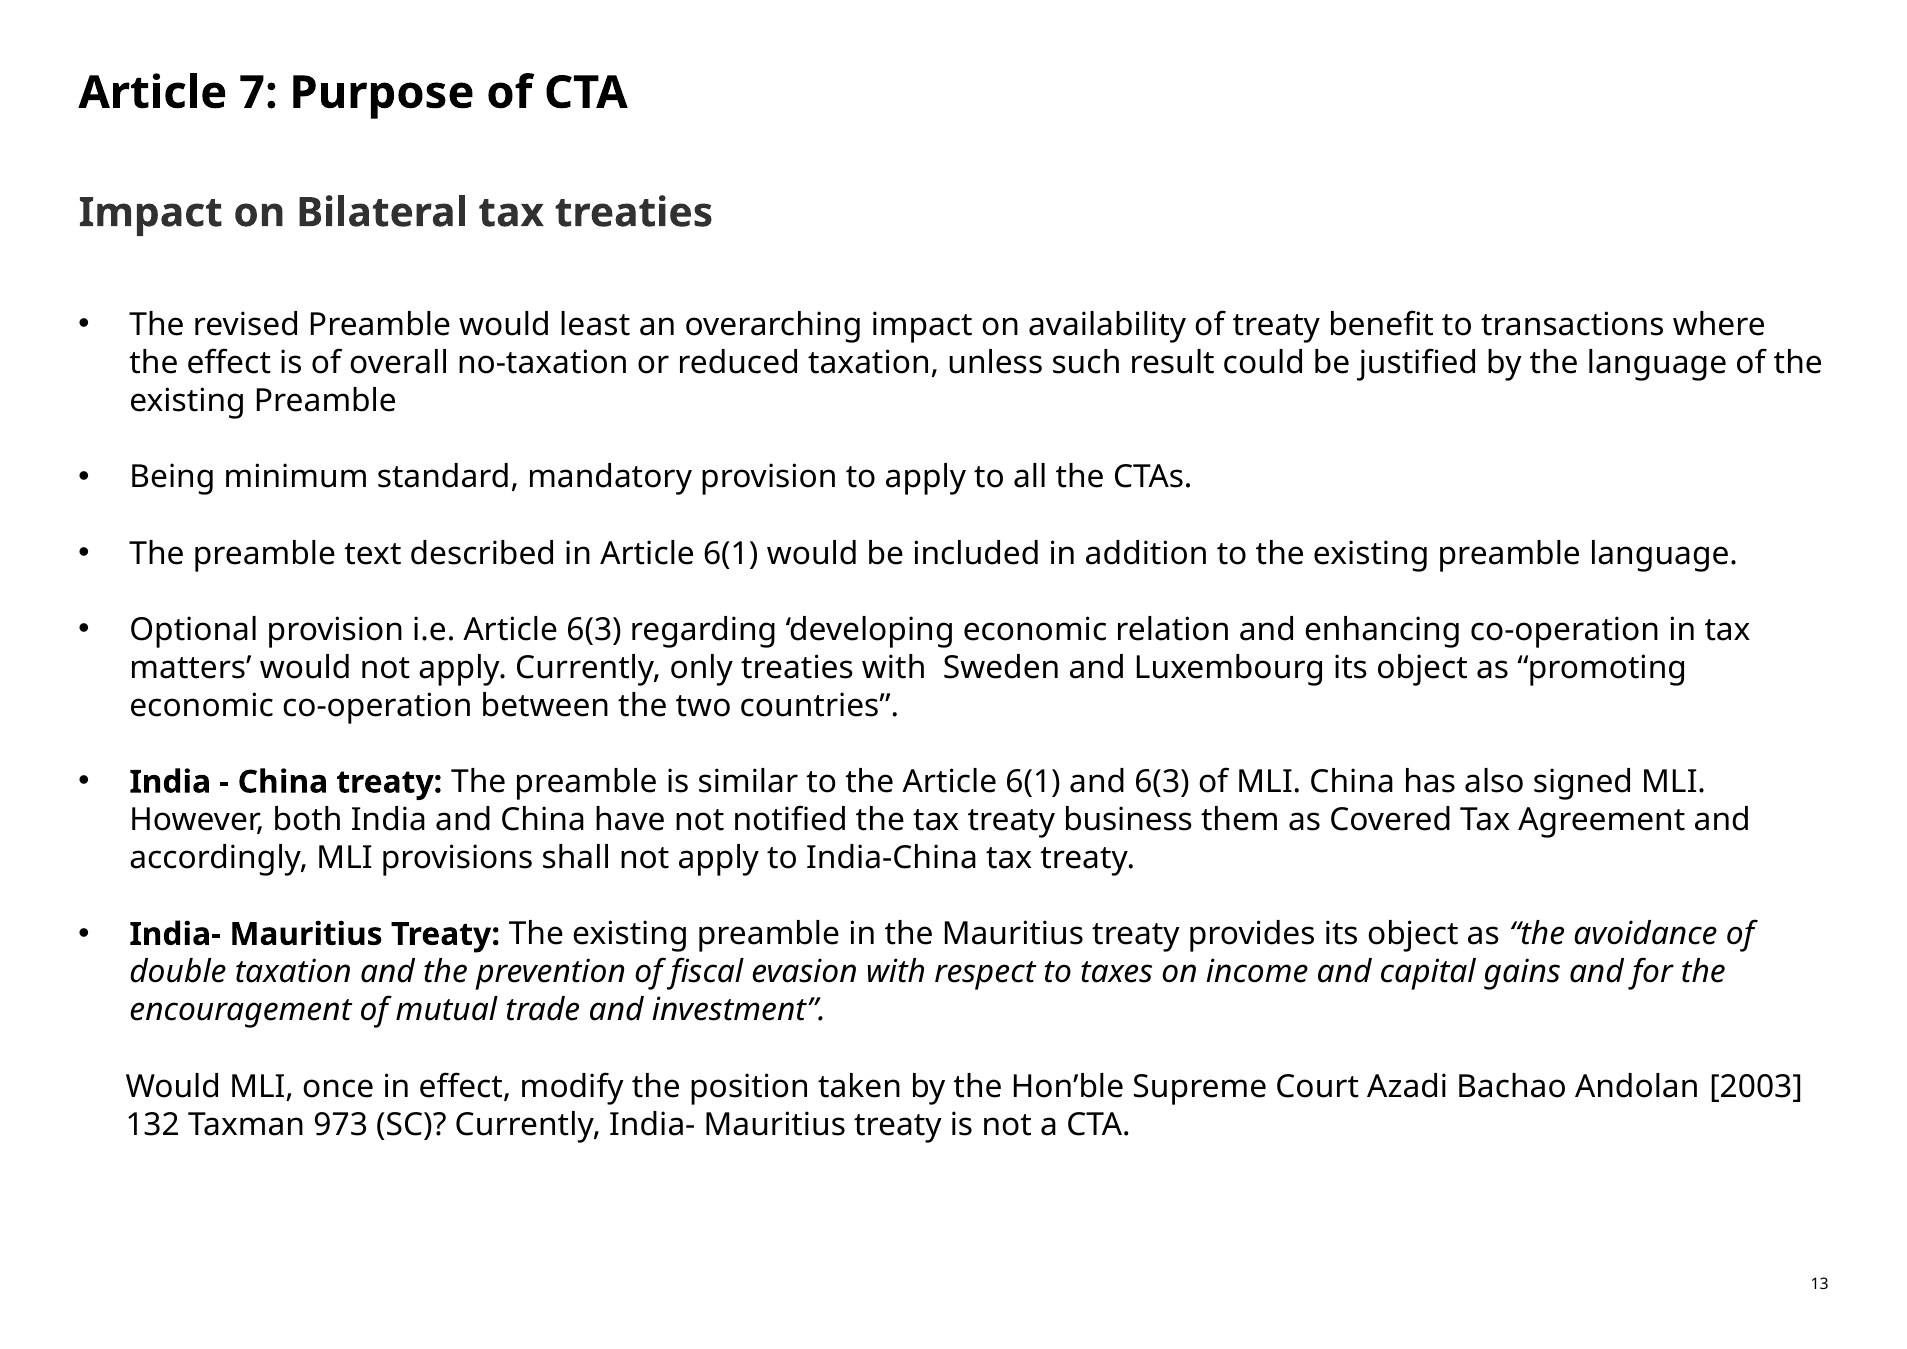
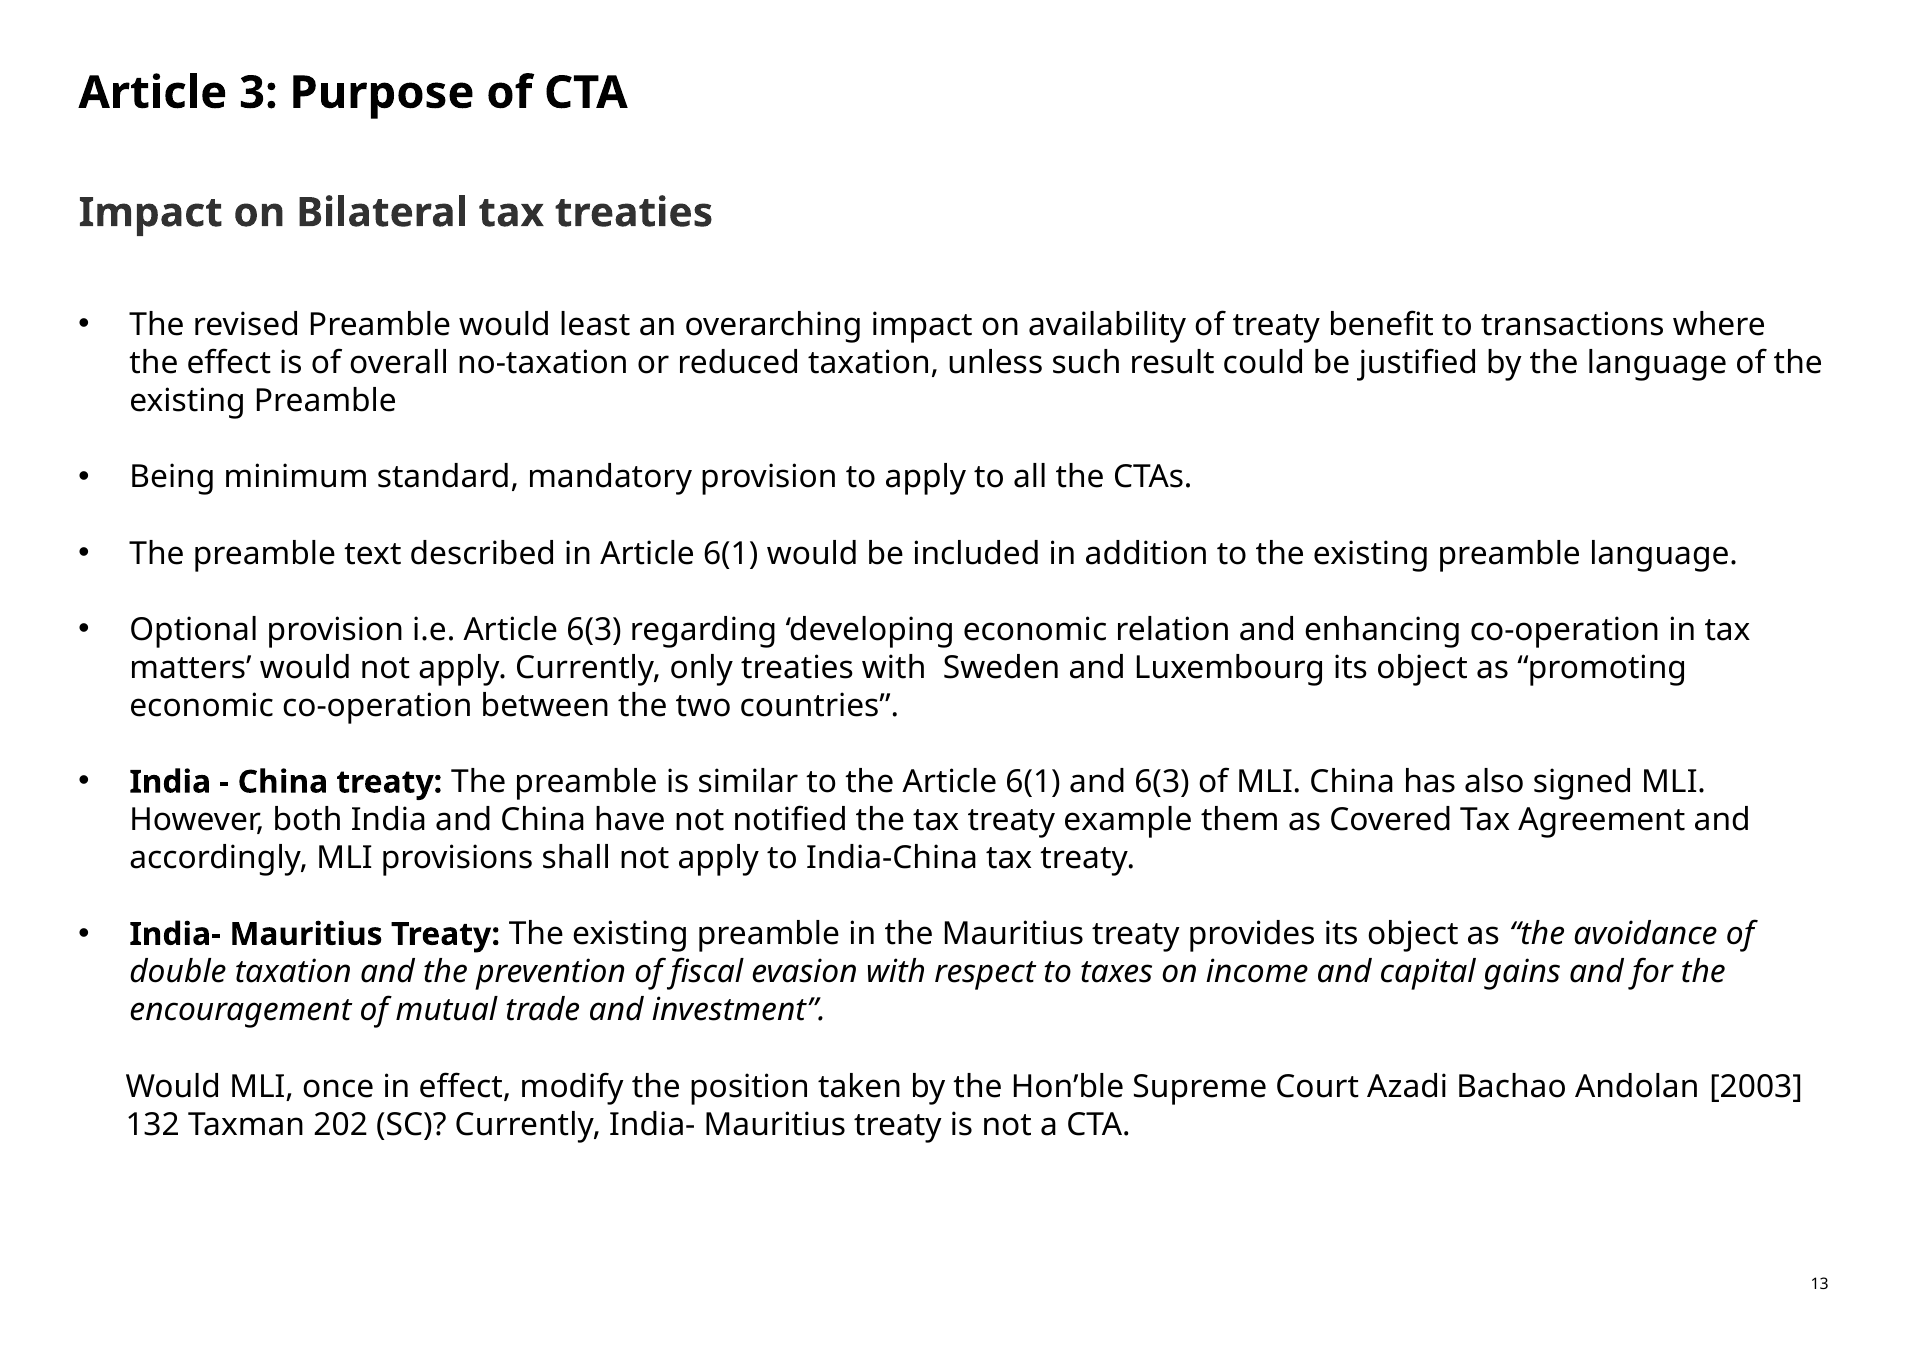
7: 7 -> 3
business: business -> example
973: 973 -> 202
